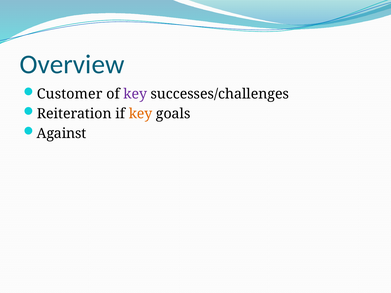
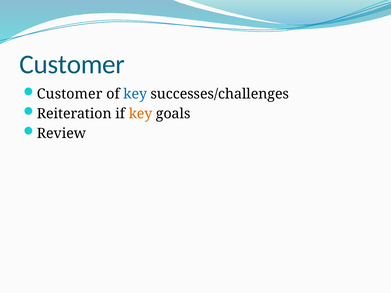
Overview at (72, 65): Overview -> Customer
key at (135, 94) colour: purple -> blue
Against: Against -> Review
